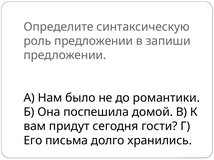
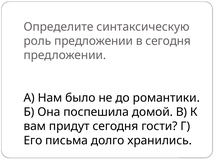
в запиши: запиши -> сегодня
